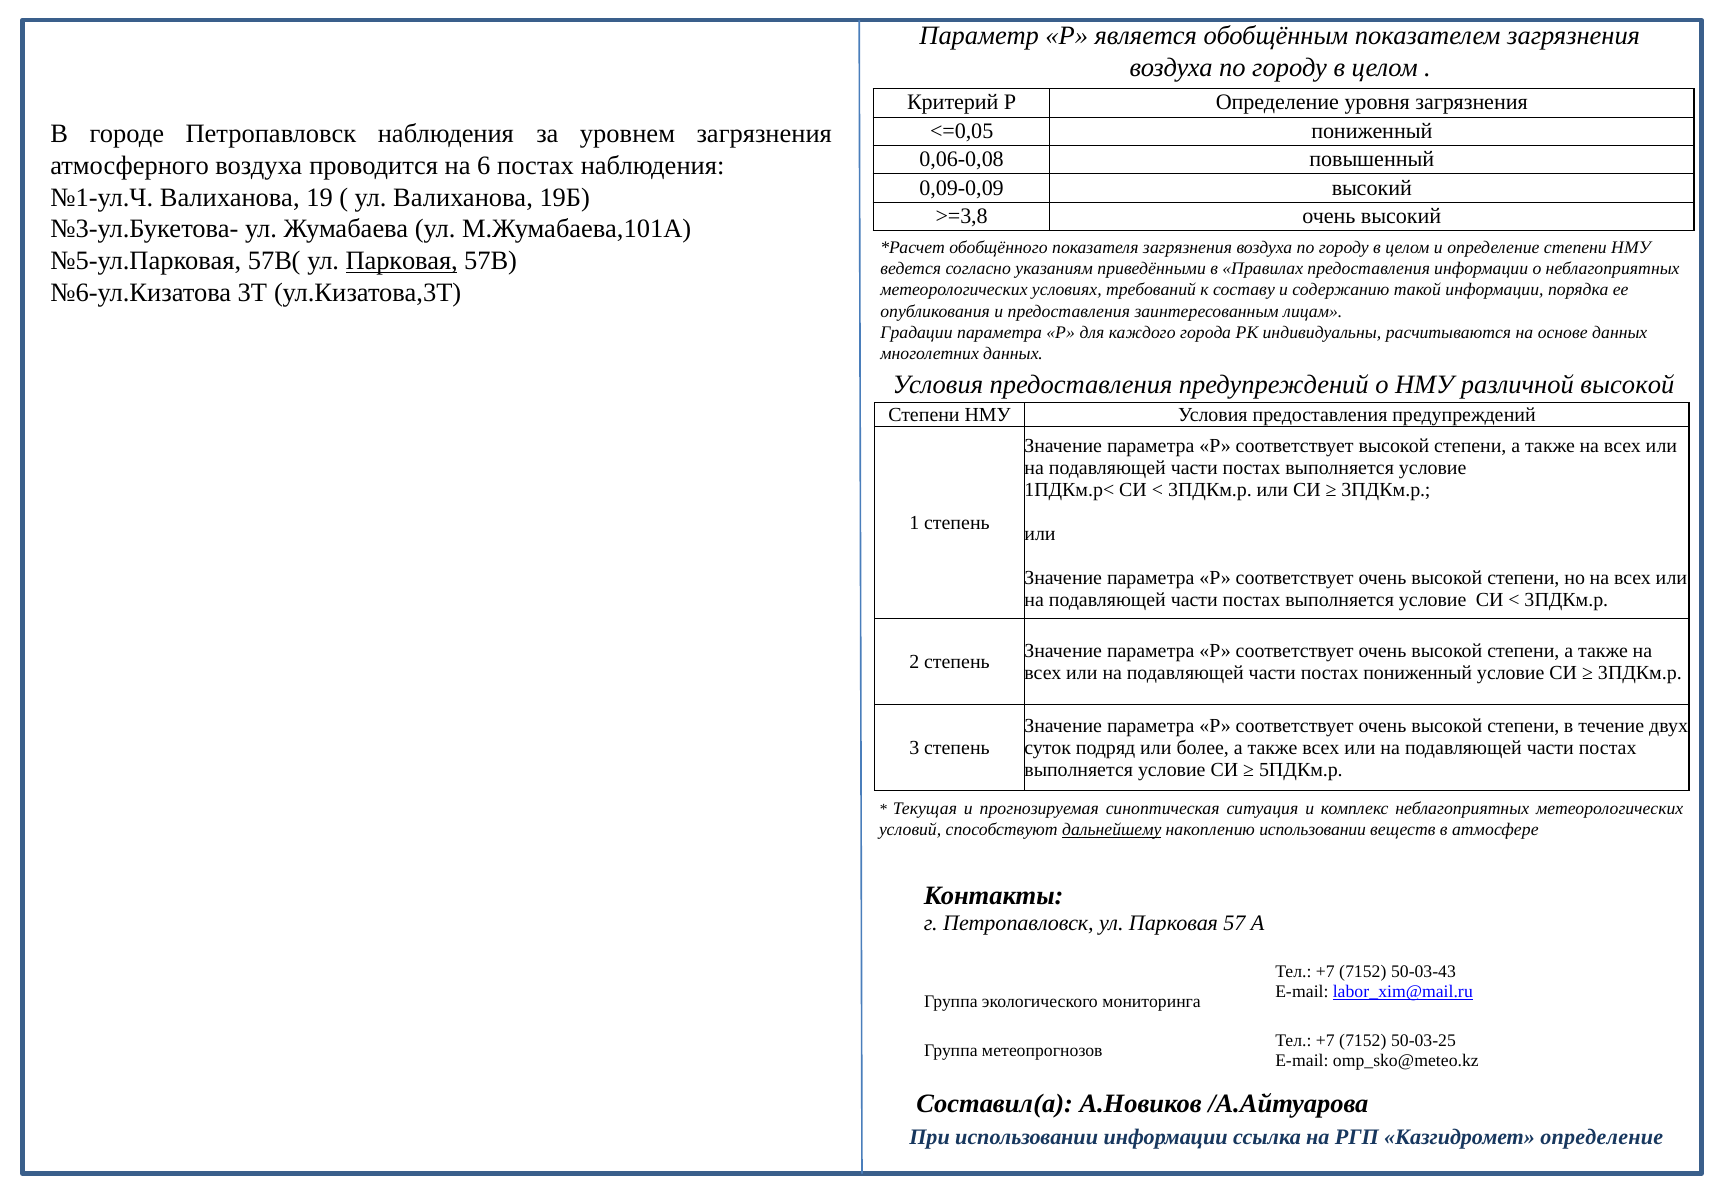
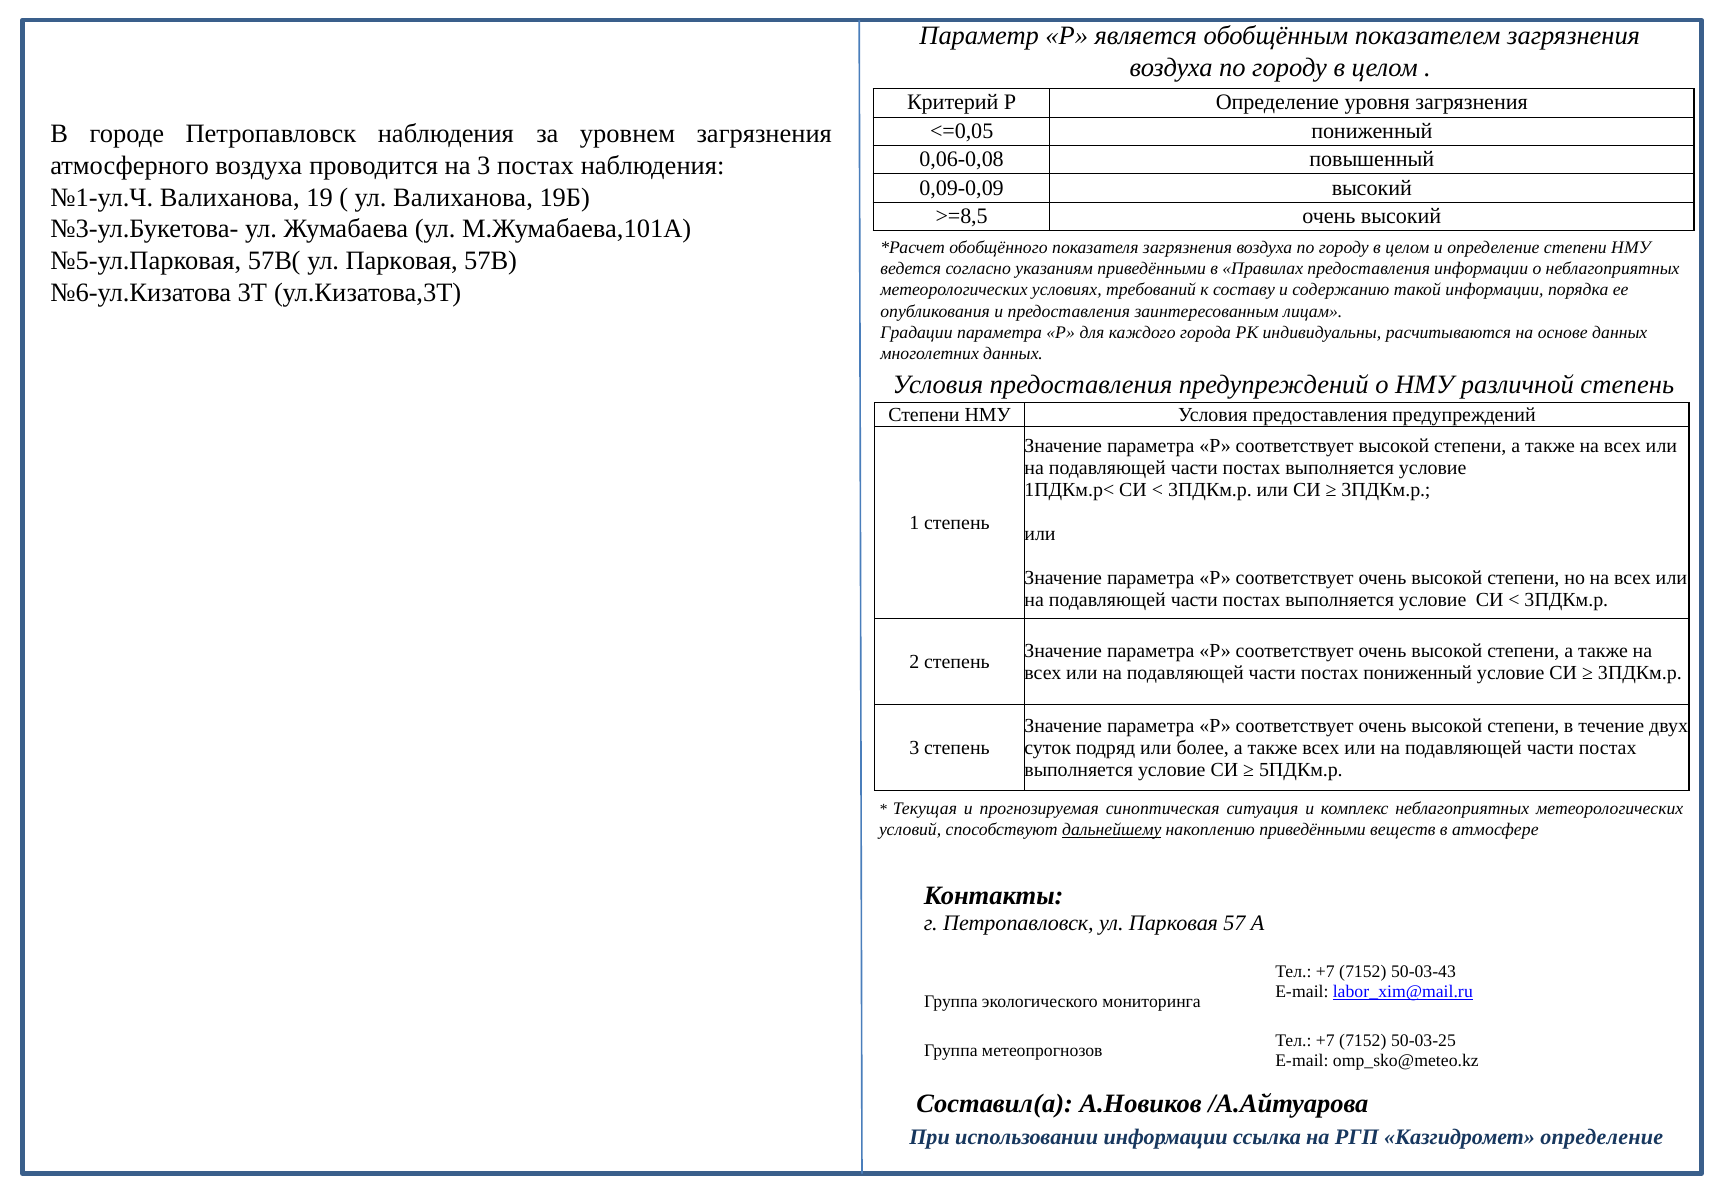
на 6: 6 -> 3
>=3,8: >=3,8 -> >=8,5
Парковая at (402, 261) underline: present -> none
различной высокой: высокой -> степень
накоплению использовании: использовании -> приведёнными
